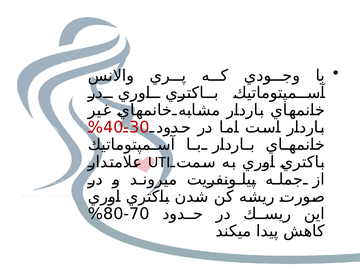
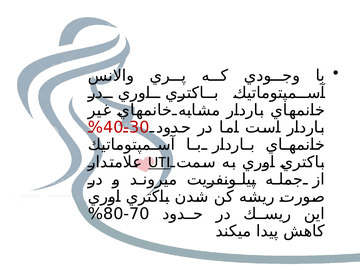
UTI underline: none -> present
